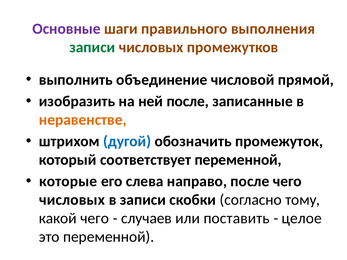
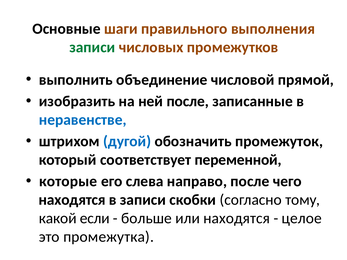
Основные colour: purple -> black
неравенстве colour: orange -> blue
числовых at (72, 200): числовых -> находятся
какой чего: чего -> если
случаев: случаев -> больше
или поставить: поставить -> находятся
это переменной: переменной -> промежутка
